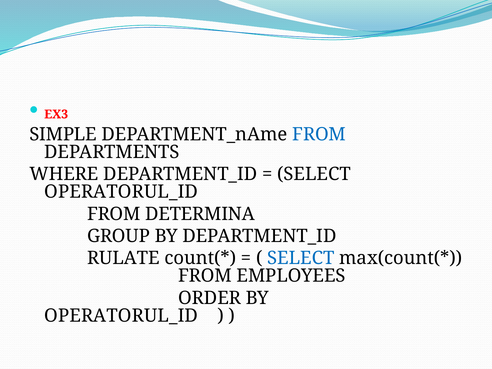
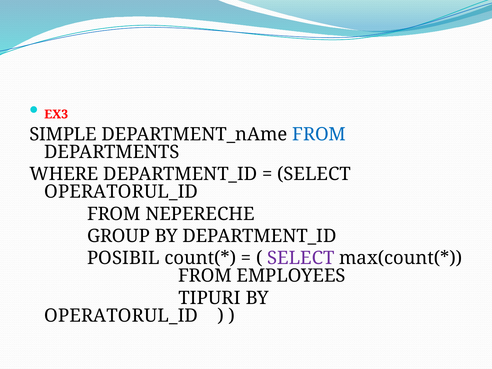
DETERMINA: DETERMINA -> NEPERECHE
RULATE: RULATE -> POSIBIL
SELECT at (301, 258) colour: blue -> purple
ORDER: ORDER -> TIPURI
